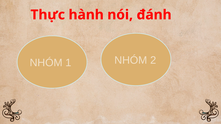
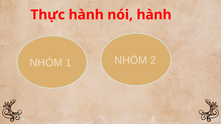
nói đánh: đánh -> hành
